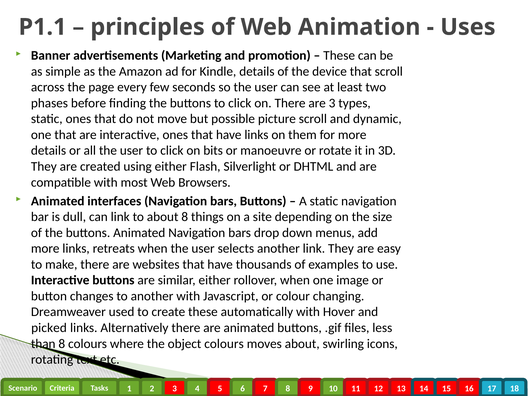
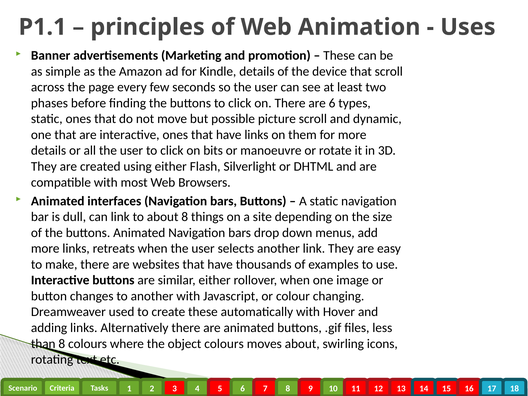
are 3: 3 -> 6
picked: picked -> adding
